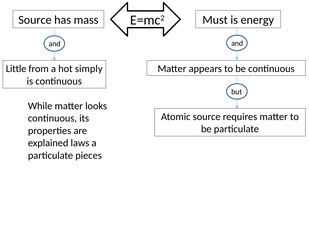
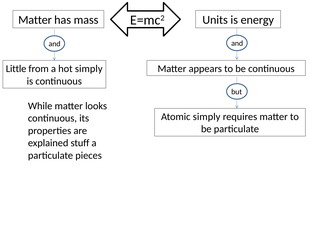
Source at (35, 20): Source -> Matter
Must: Must -> Units
Atomic source: source -> simply
laws: laws -> stuff
